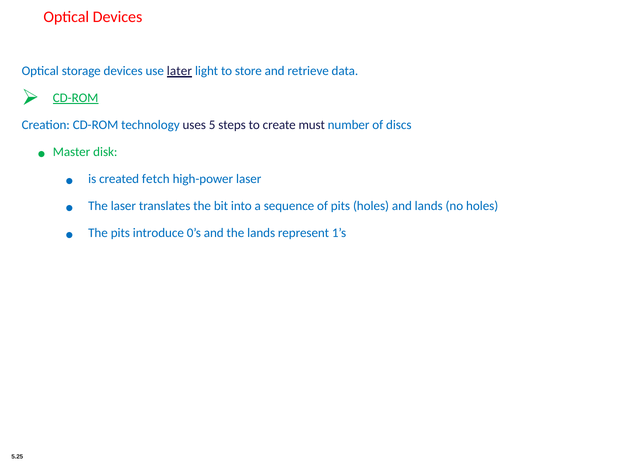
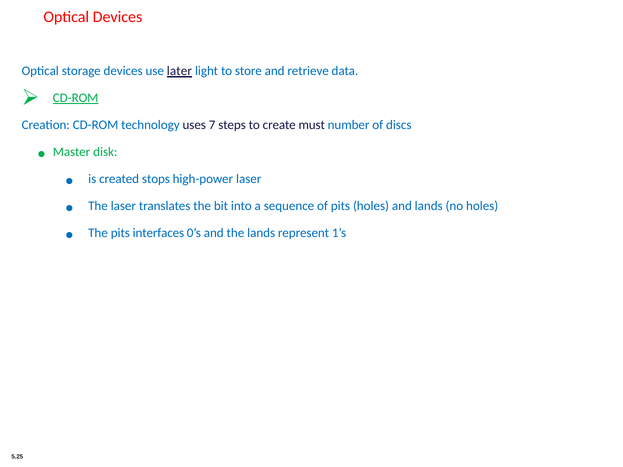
5: 5 -> 7
fetch: fetch -> stops
introduce: introduce -> interfaces
